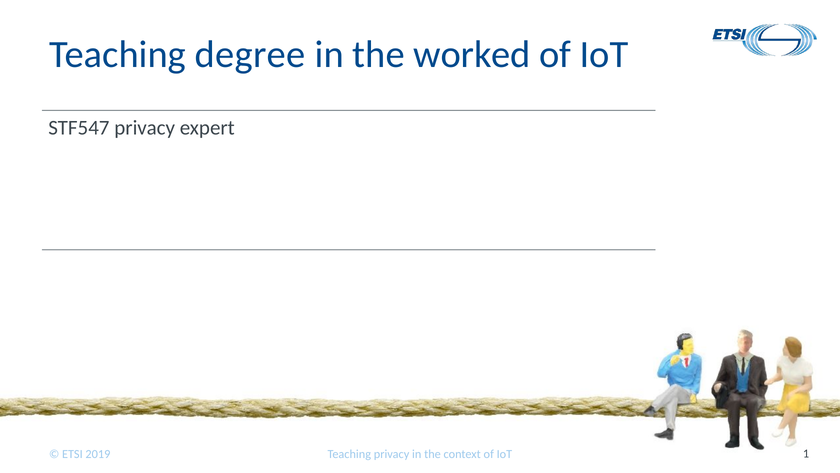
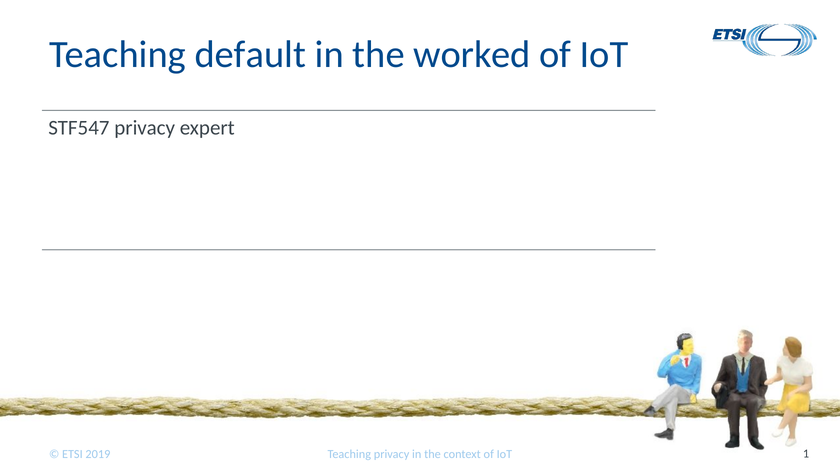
degree: degree -> default
